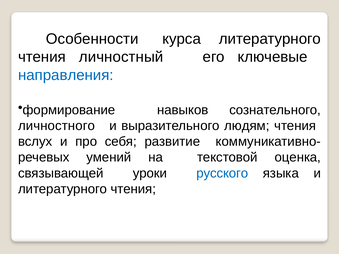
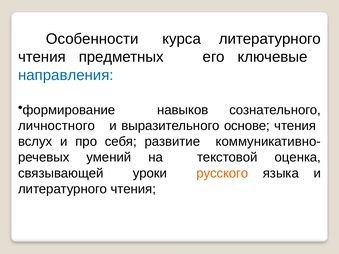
личностный: личностный -> предметных
людям: людям -> основе
русского colour: blue -> orange
